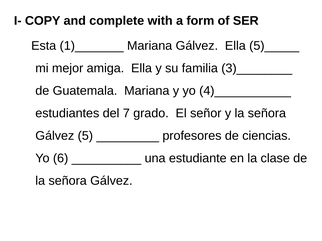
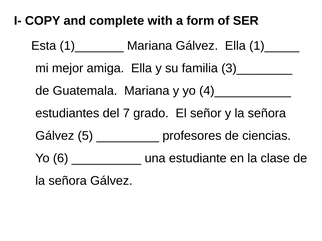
5)_____: 5)_____ -> 1)_____
